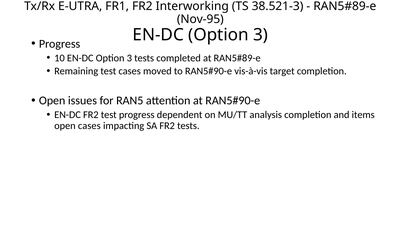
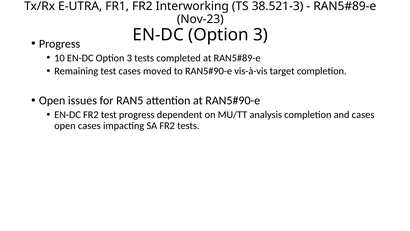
Nov-95: Nov-95 -> Nov-23
and items: items -> cases
